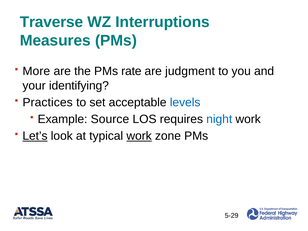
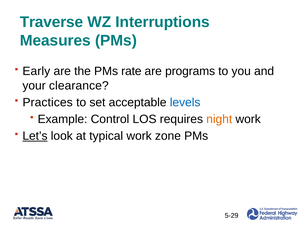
More: More -> Early
judgment: judgment -> programs
identifying: identifying -> clearance
Source: Source -> Control
night colour: blue -> orange
work at (139, 136) underline: present -> none
